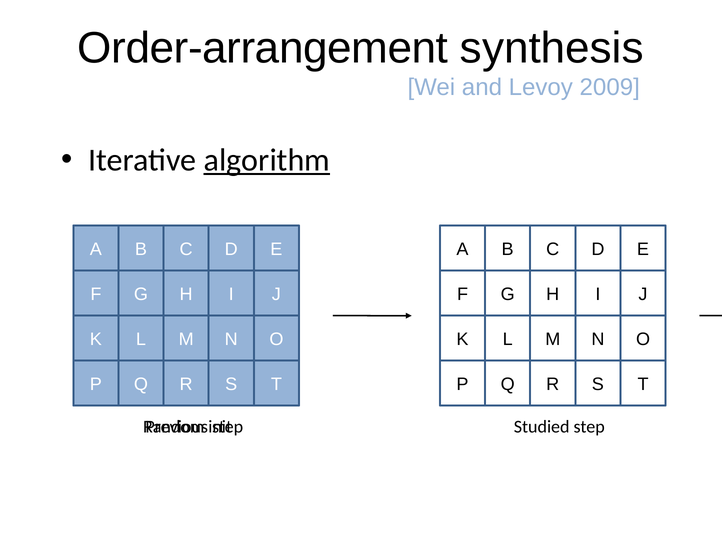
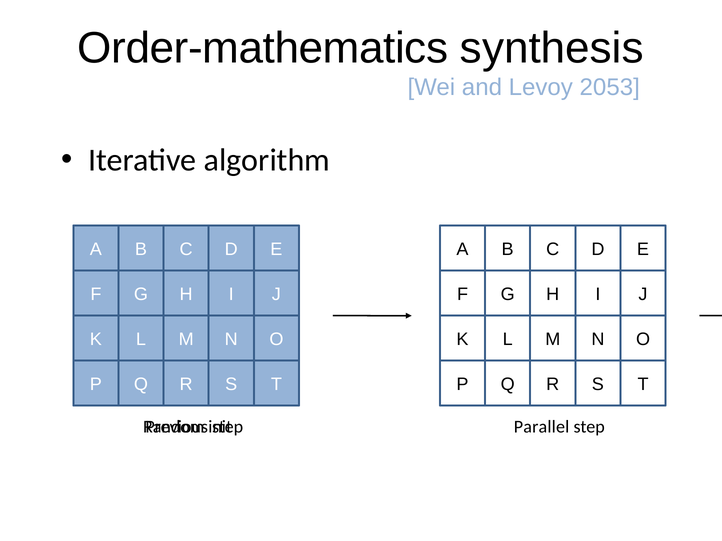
Order-arrangement: Order-arrangement -> Order-mathematics
2009: 2009 -> 2053
algorithm underline: present -> none
Studied: Studied -> Parallel
